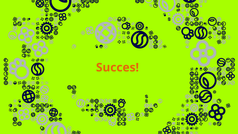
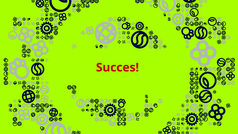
Succes colour: orange -> red
